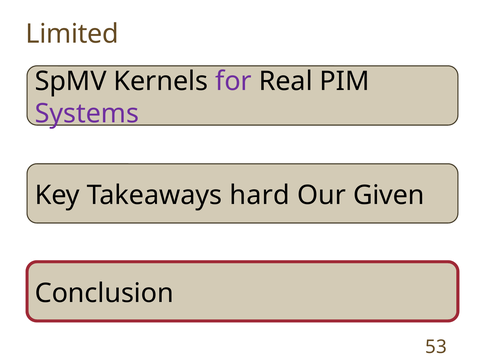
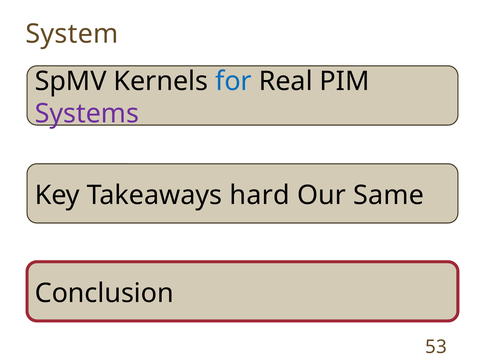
Limited: Limited -> System
for colour: purple -> blue
Given: Given -> Same
